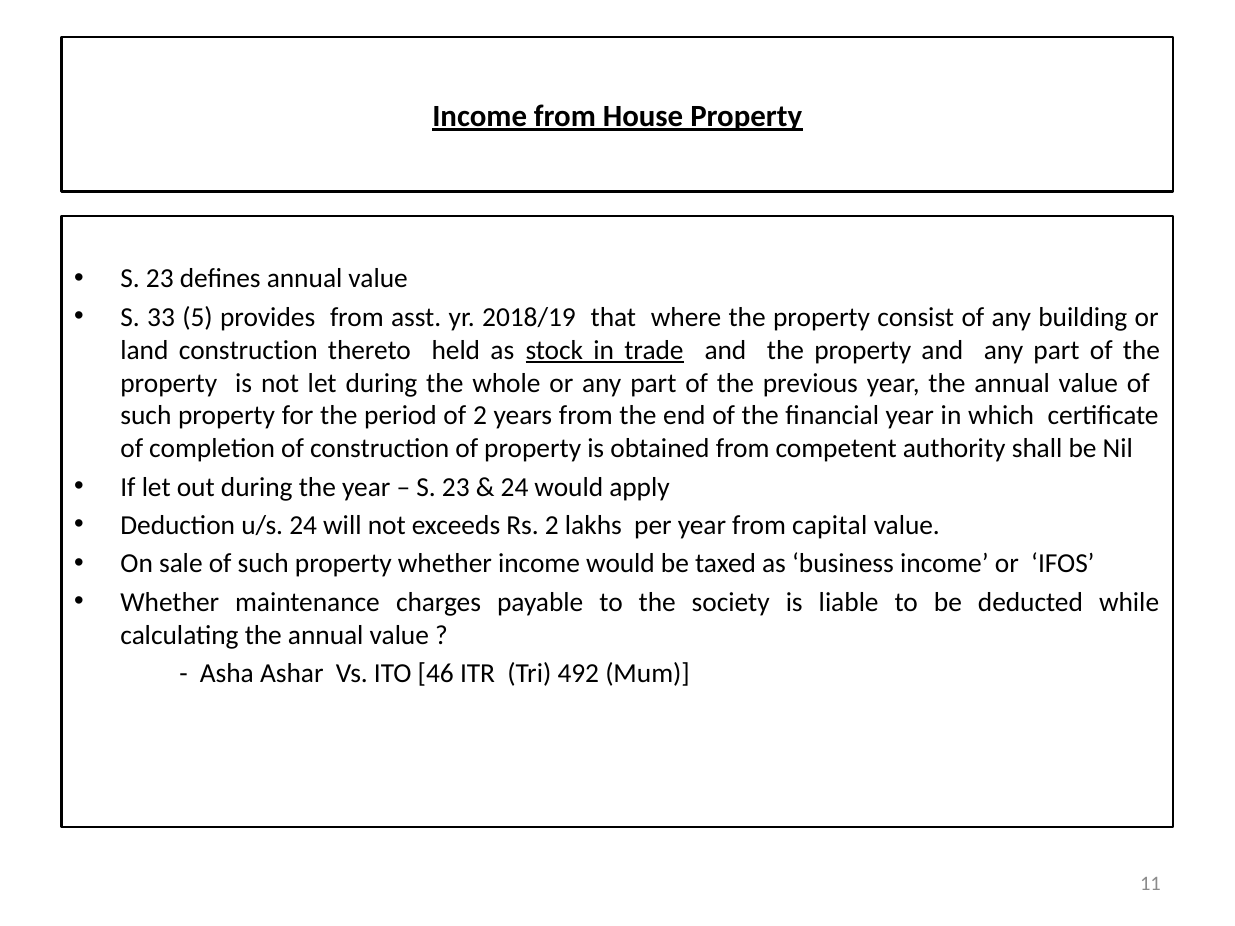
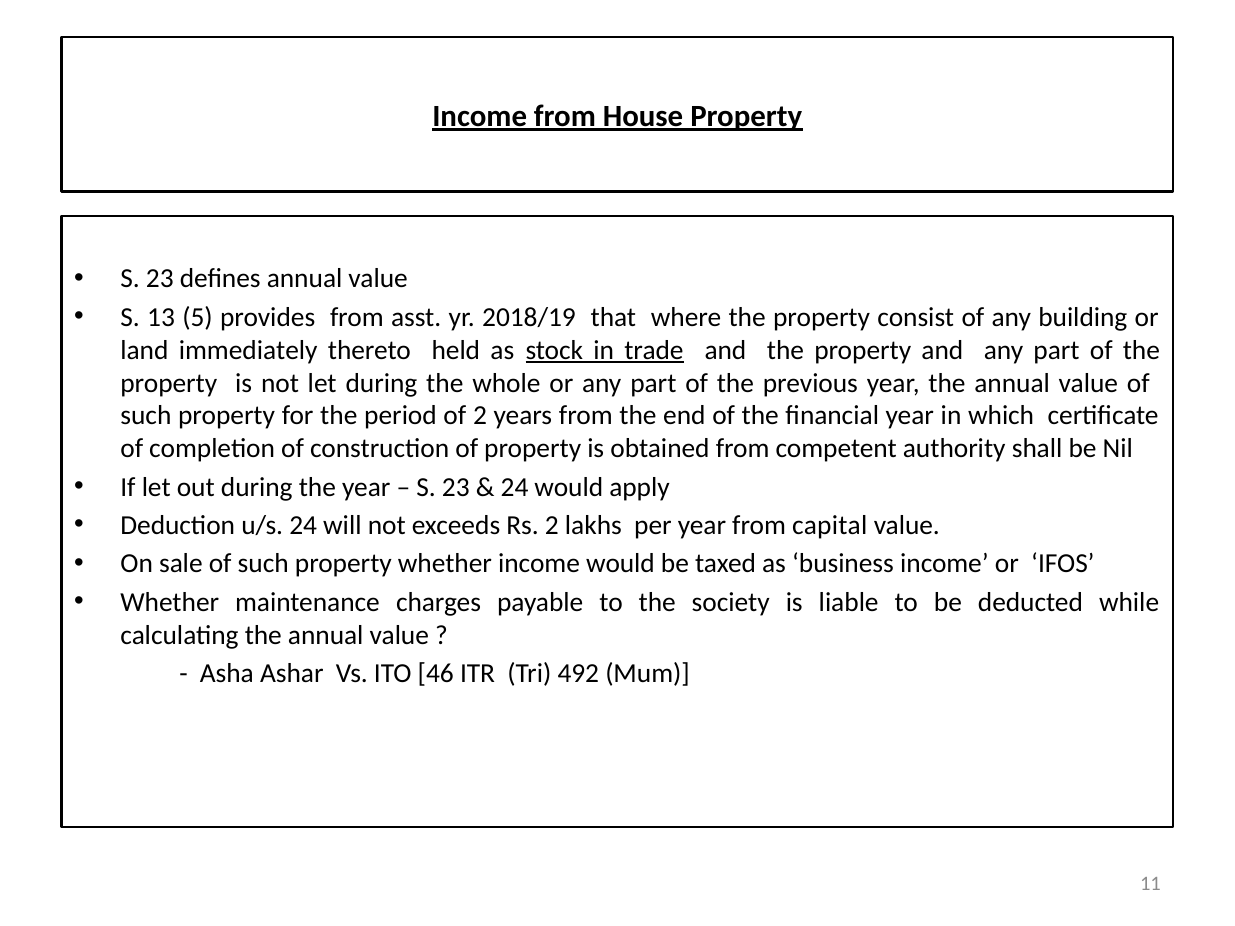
33: 33 -> 13
land construction: construction -> immediately
